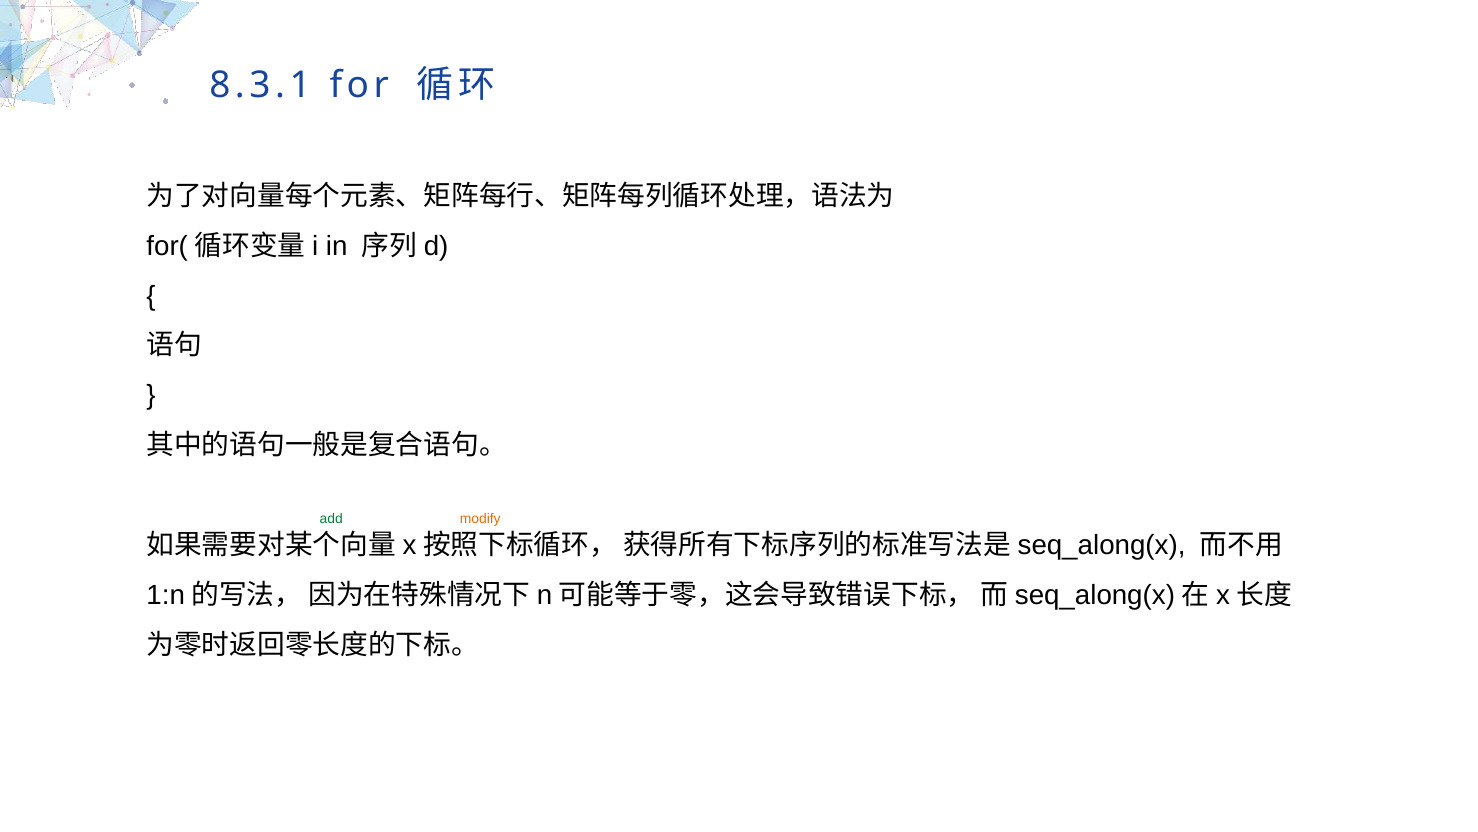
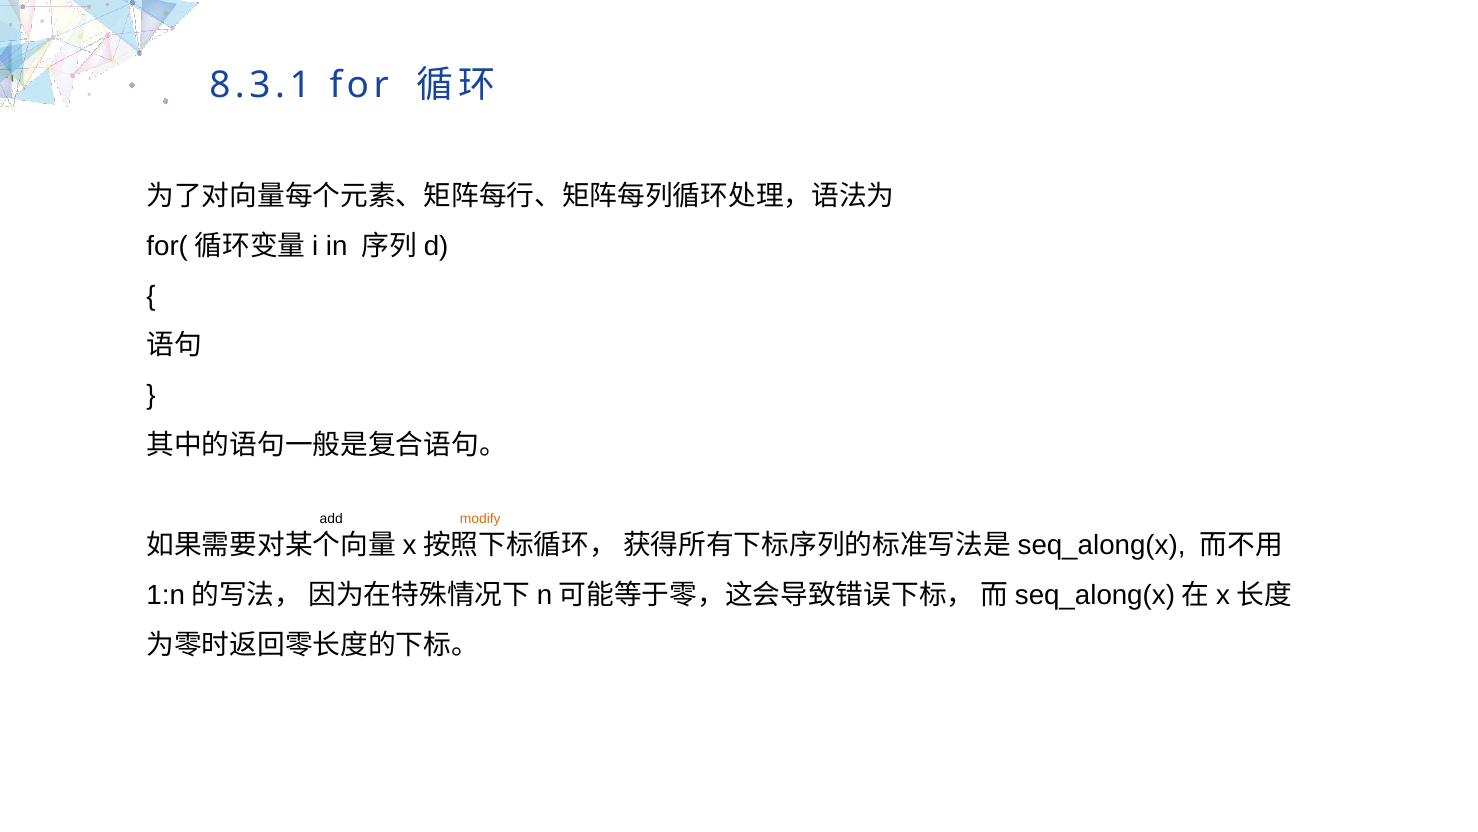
add at (331, 518) colour: green -> black
